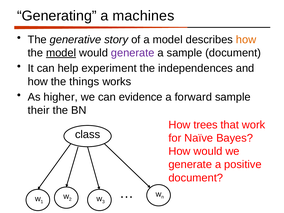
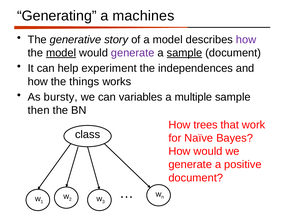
how at (246, 40) colour: orange -> purple
sample at (184, 53) underline: none -> present
higher: higher -> bursty
evidence: evidence -> variables
forward: forward -> multiple
their: their -> then
